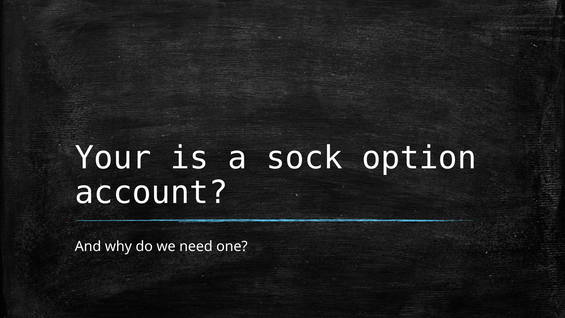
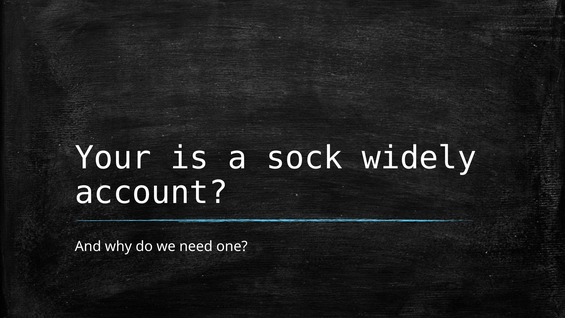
option: option -> widely
